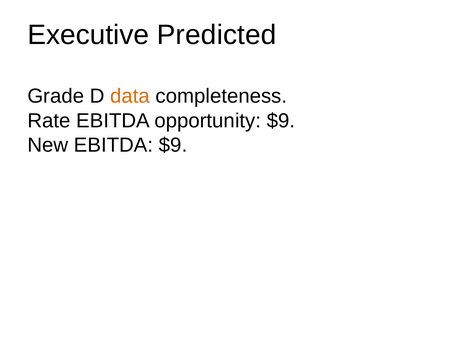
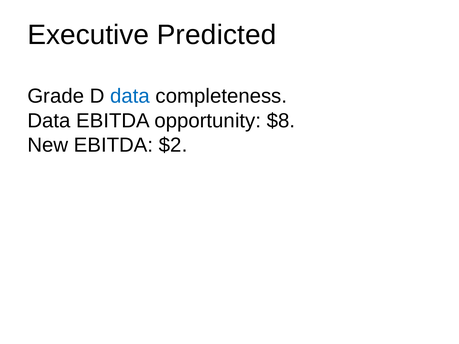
data at (130, 96) colour: orange -> blue
Rate at (49, 121): Rate -> Data
opportunity $9: $9 -> $8
EBITDA $9: $9 -> $2
